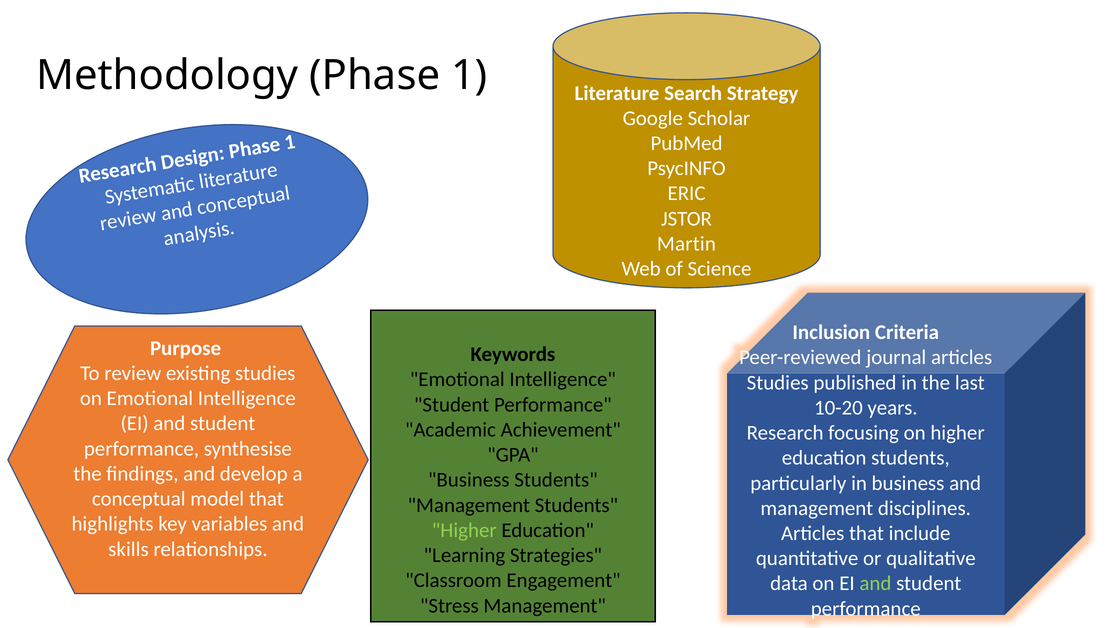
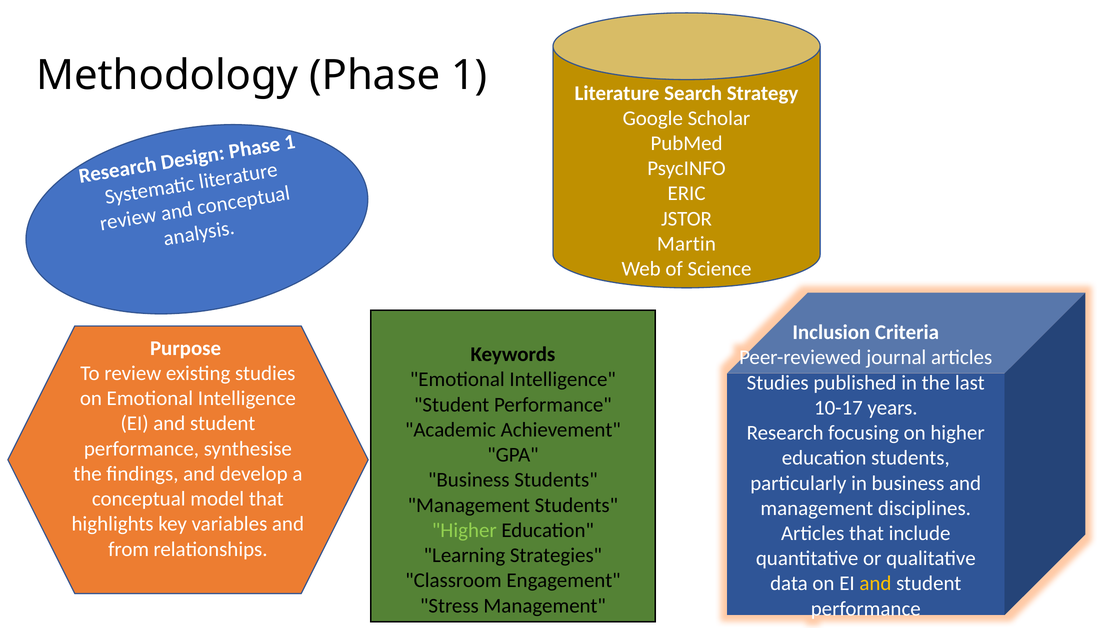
10-20: 10-20 -> 10-17
skills: skills -> from
and at (875, 584) colour: light green -> yellow
